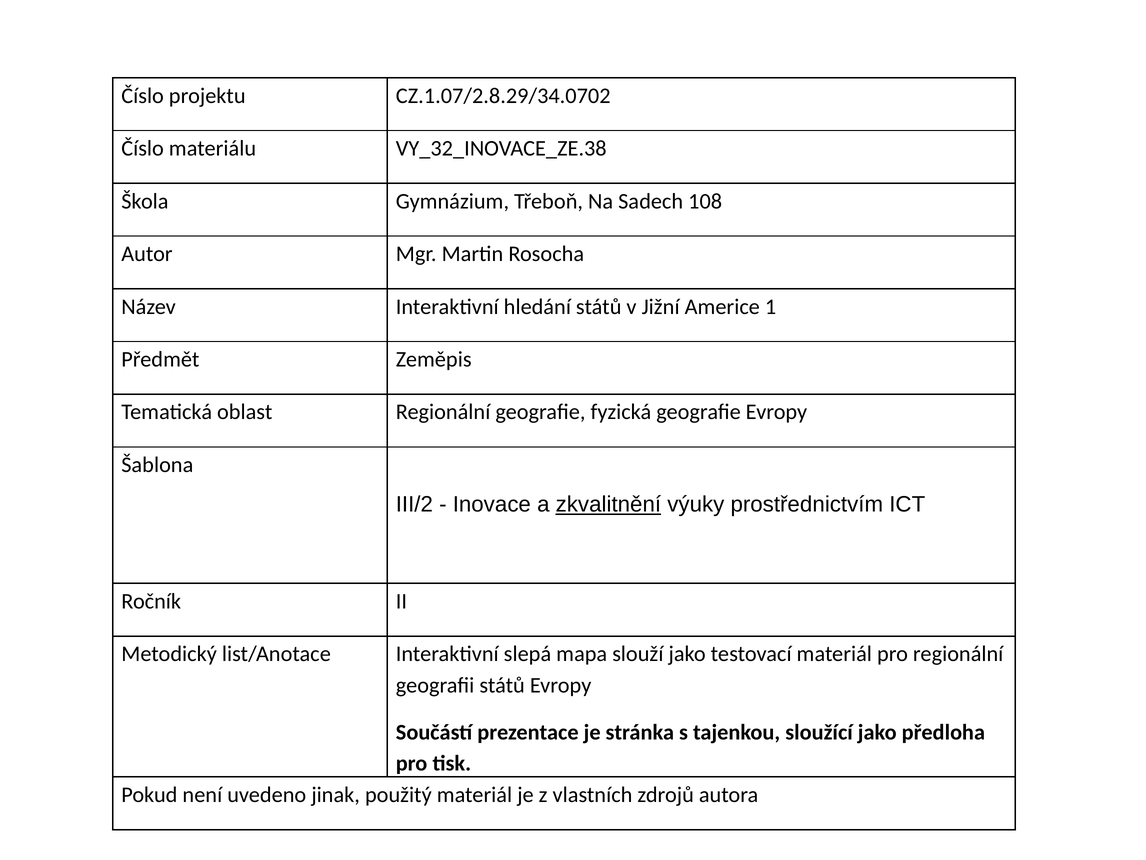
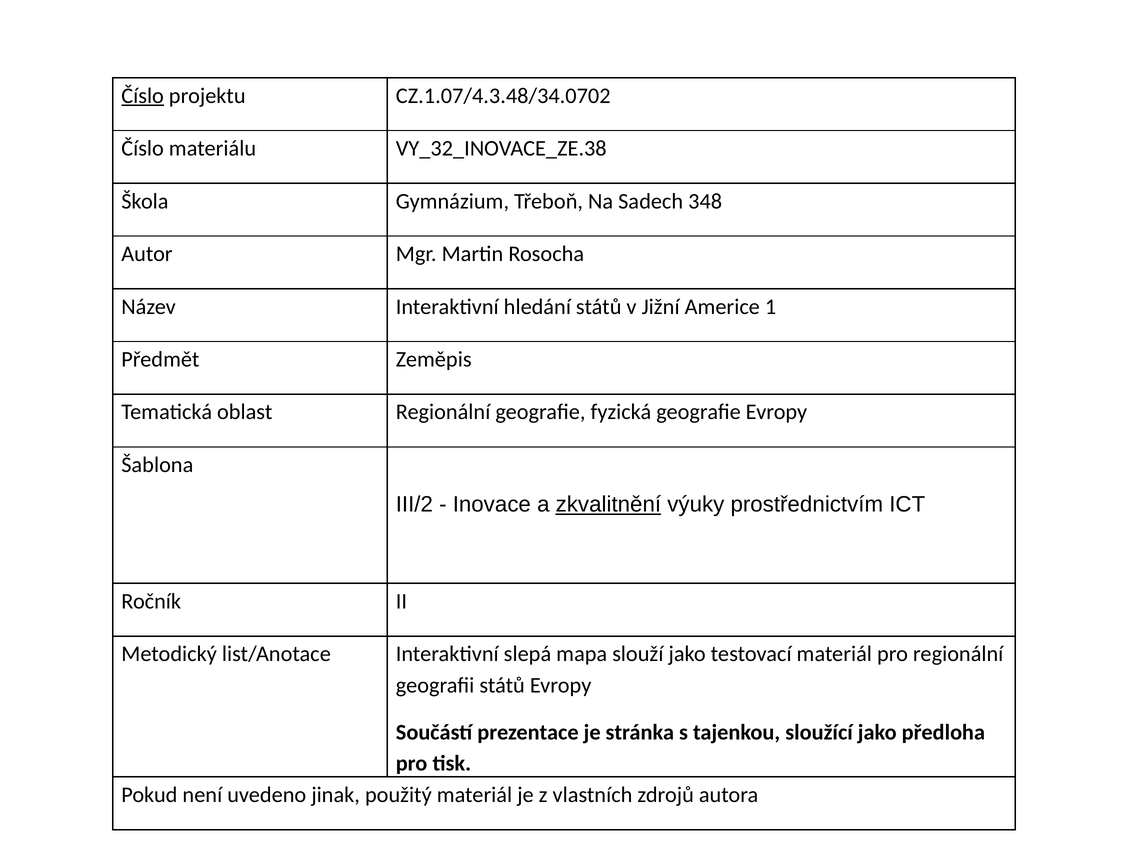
Číslo at (143, 96) underline: none -> present
CZ.1.07/2.8.29/34.0702: CZ.1.07/2.8.29/34.0702 -> CZ.1.07/4.3.48/34.0702
108: 108 -> 348
